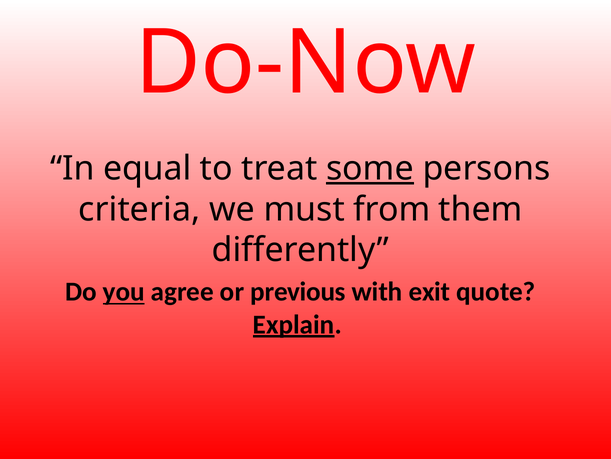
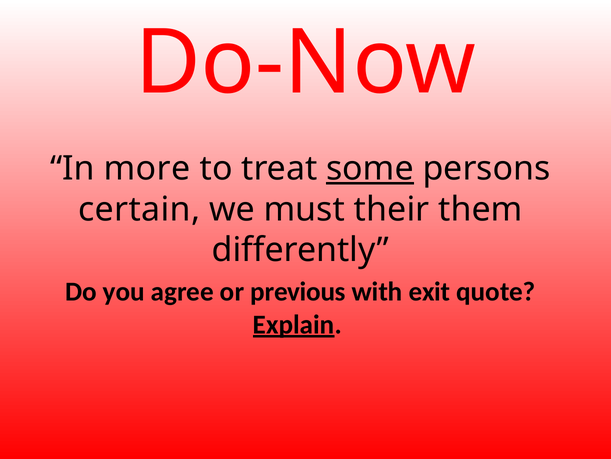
equal: equal -> more
criteria: criteria -> certain
from: from -> their
you underline: present -> none
